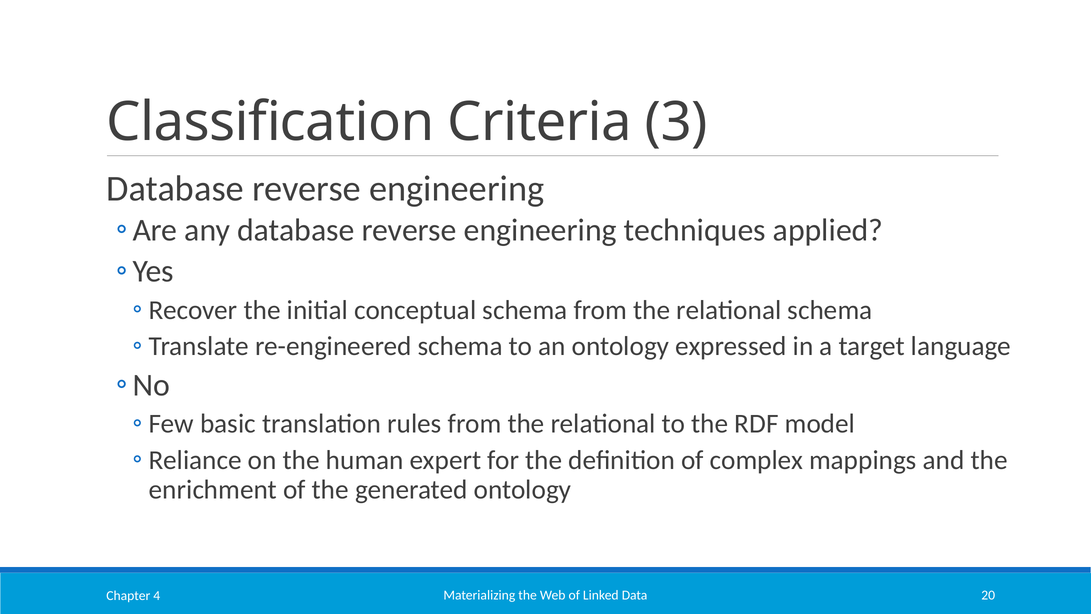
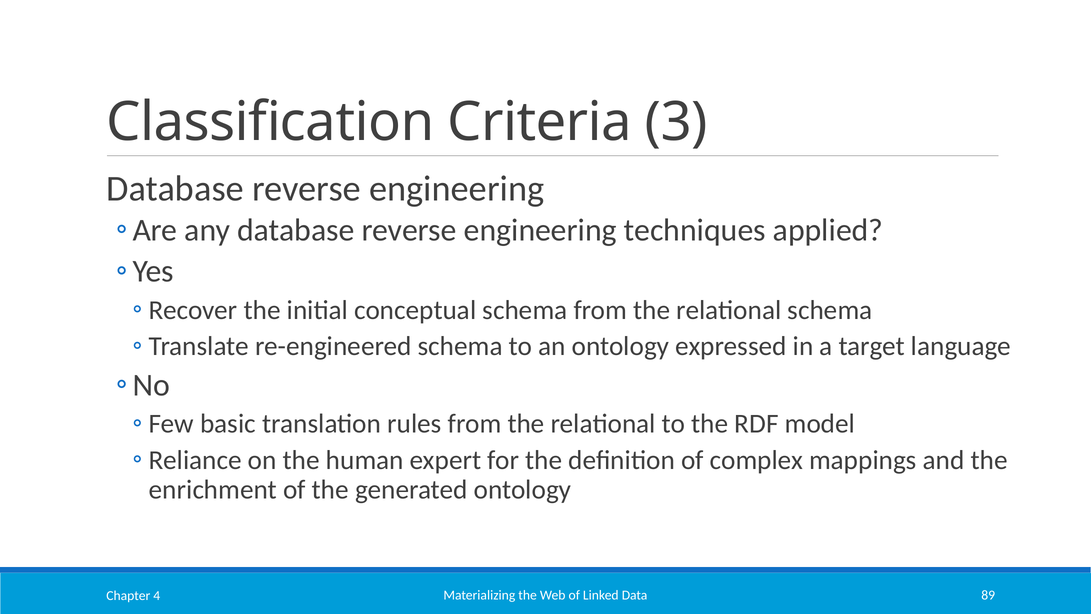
20: 20 -> 89
